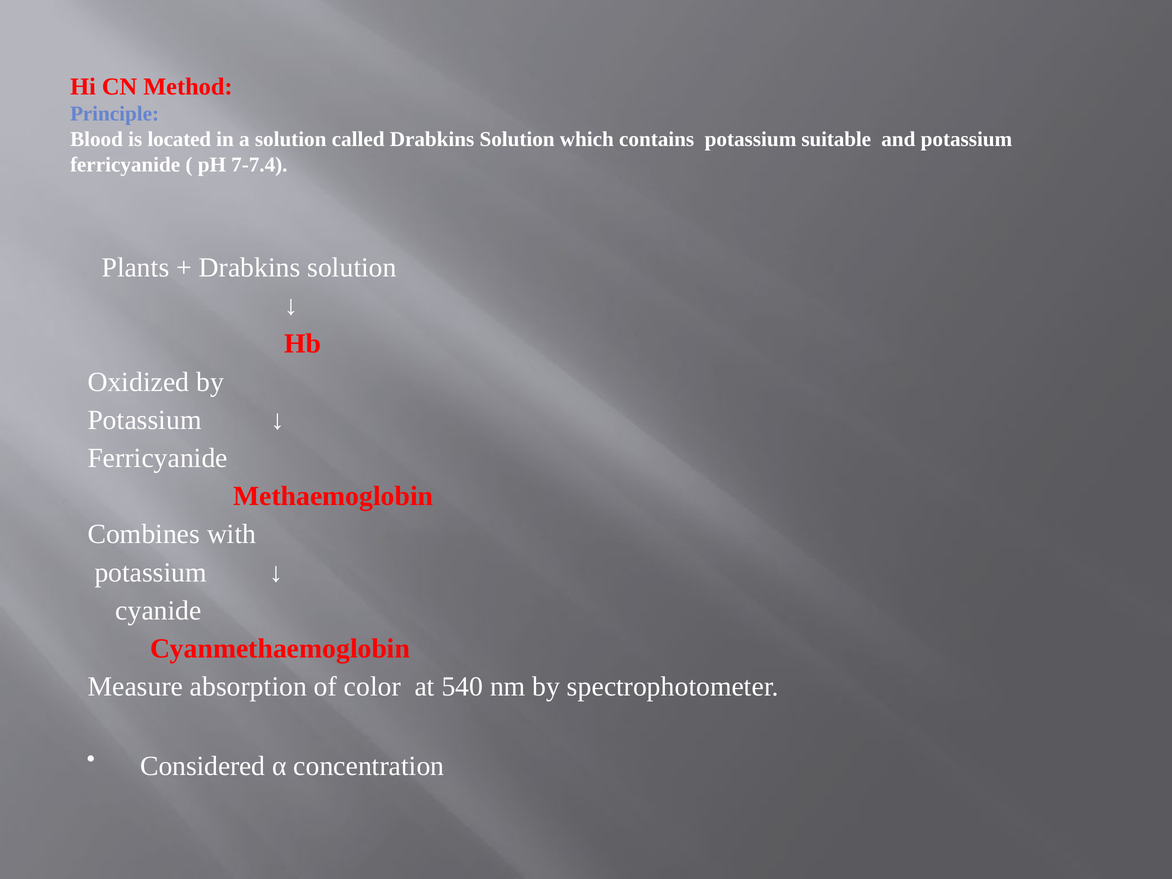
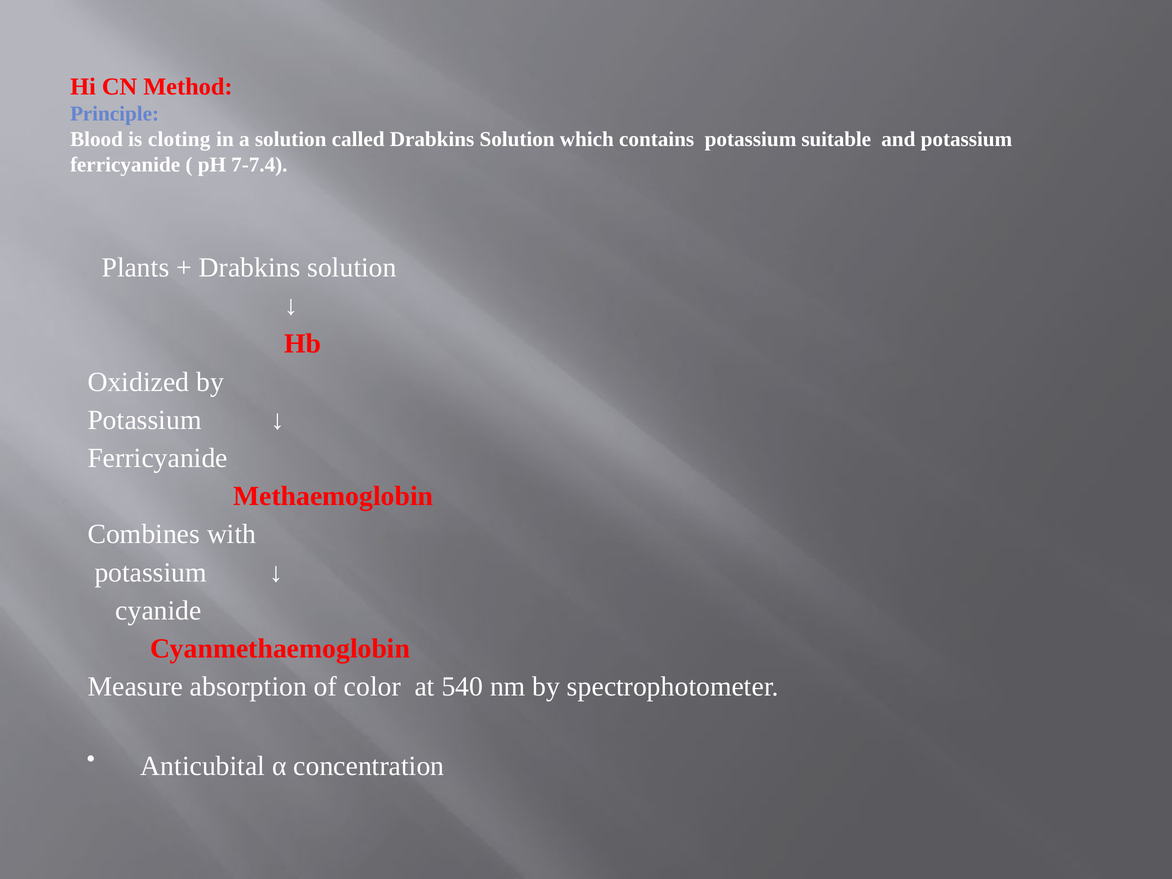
located: located -> cloting
Considered: Considered -> Anticubital
